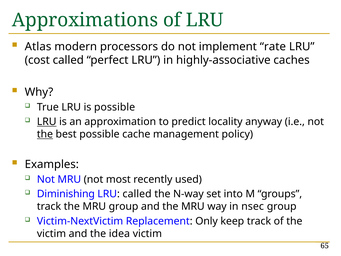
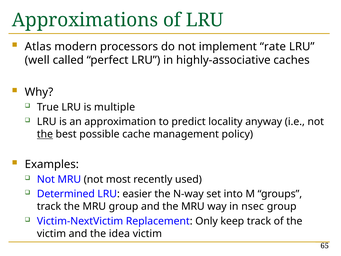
cost: cost -> well
is possible: possible -> multiple
LRU at (47, 122) underline: present -> none
Diminishing: Diminishing -> Determined
LRU called: called -> easier
